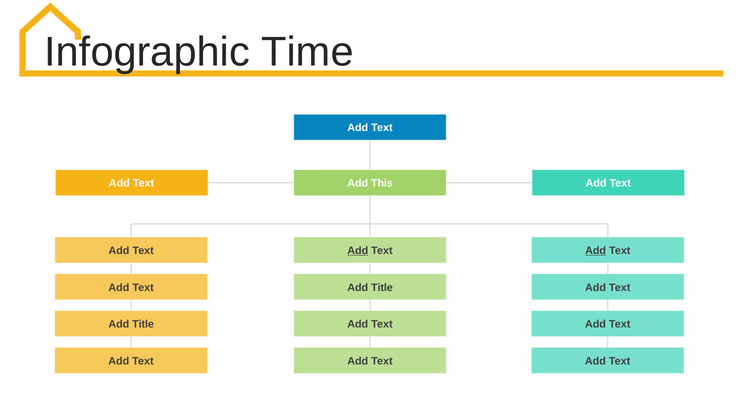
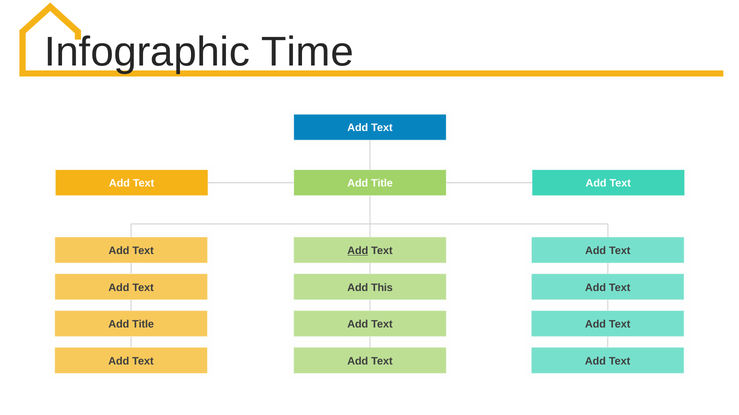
This at (382, 184): This -> Title
Add at (596, 251) underline: present -> none
Title at (382, 288): Title -> This
